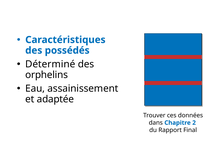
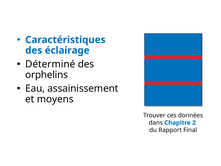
possédés: possédés -> éclairage
adaptée: adaptée -> moyens
